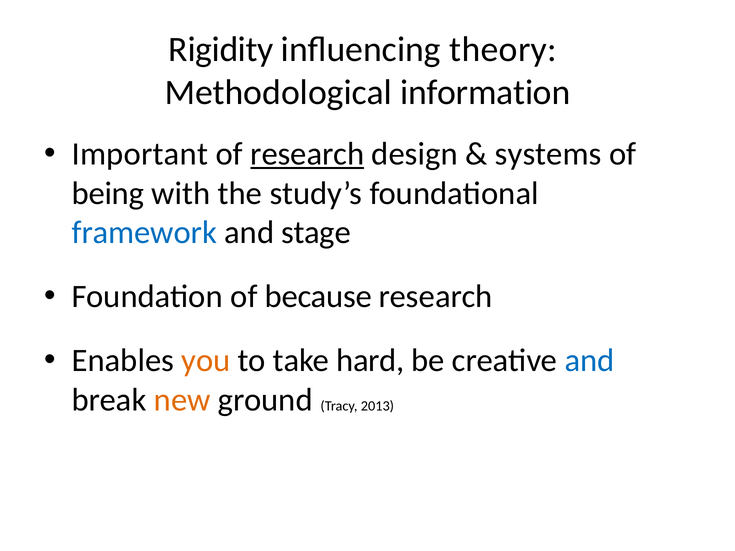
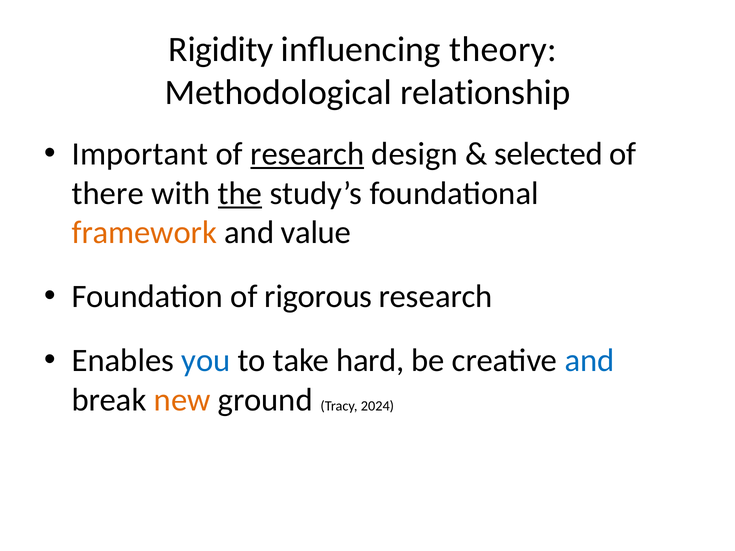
information: information -> relationship
systems: systems -> selected
being: being -> there
the underline: none -> present
framework colour: blue -> orange
stage: stage -> value
because: because -> rigorous
you colour: orange -> blue
2013: 2013 -> 2024
